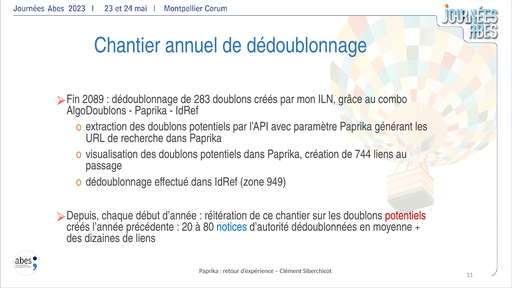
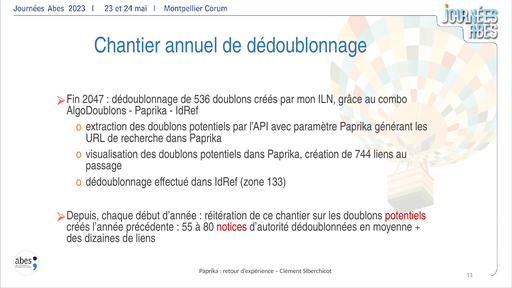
2089: 2089 -> 2047
283: 283 -> 536
949: 949 -> 133
20: 20 -> 55
notices colour: blue -> red
